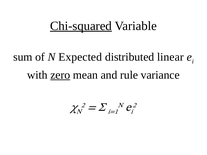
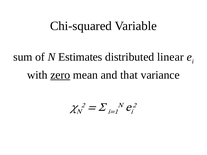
Chi-squared underline: present -> none
Expected: Expected -> Estimates
rule: rule -> that
